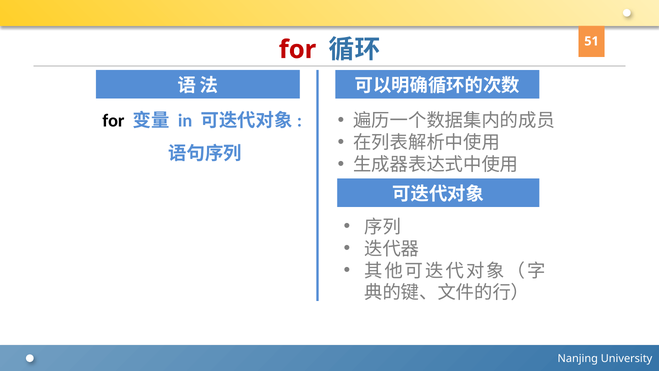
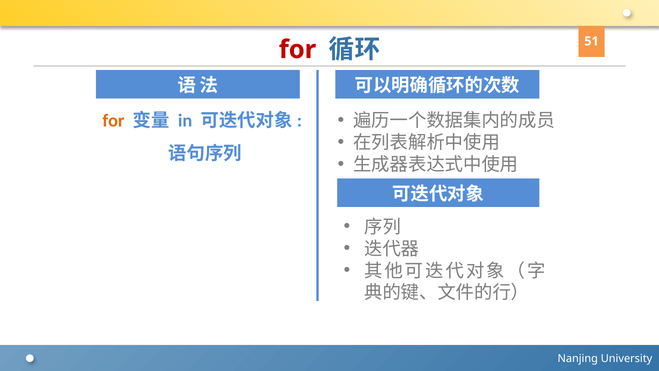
for at (113, 121) colour: black -> orange
